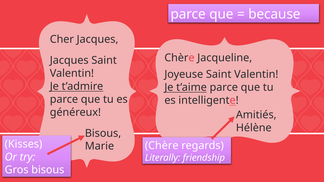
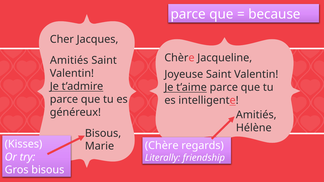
Jacques at (69, 61): Jacques -> Amitiés
